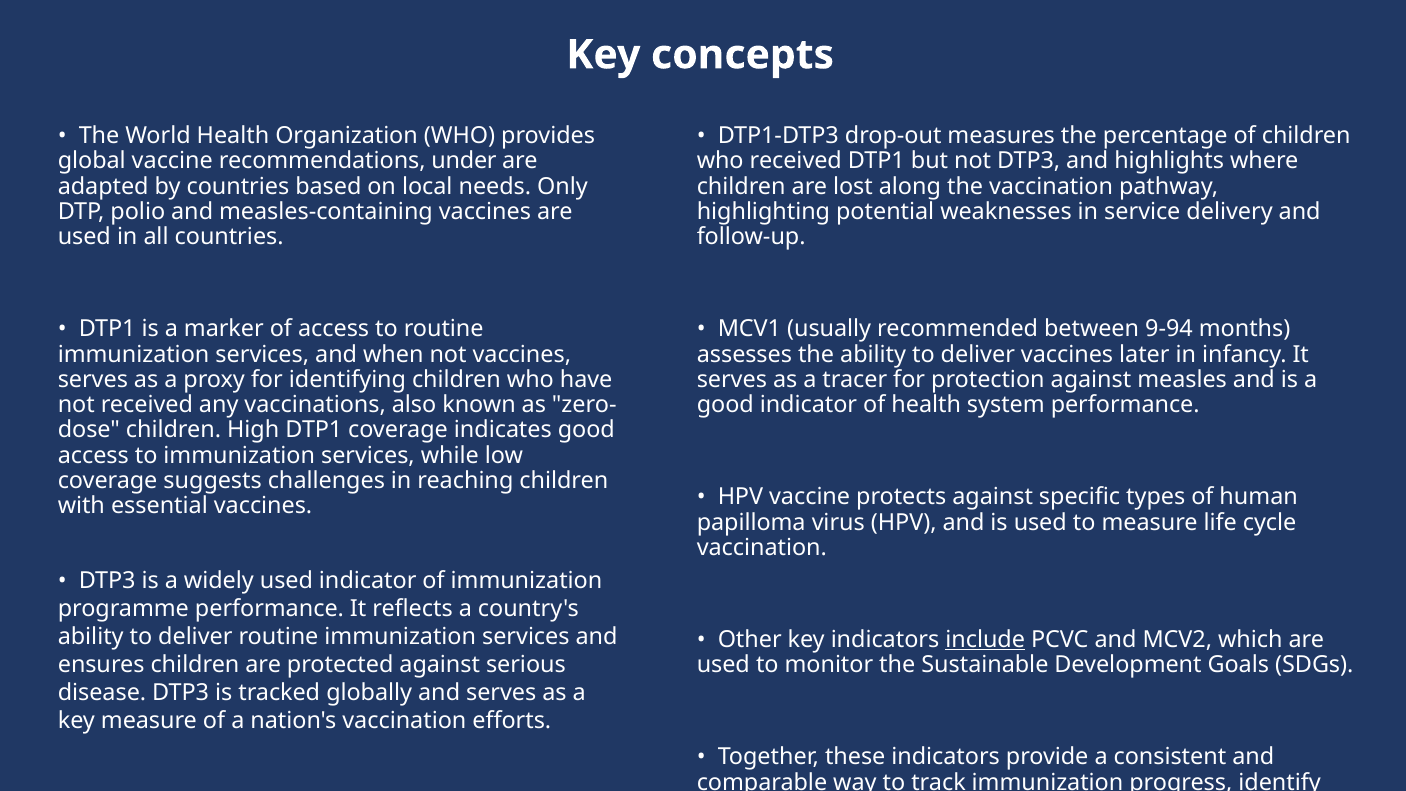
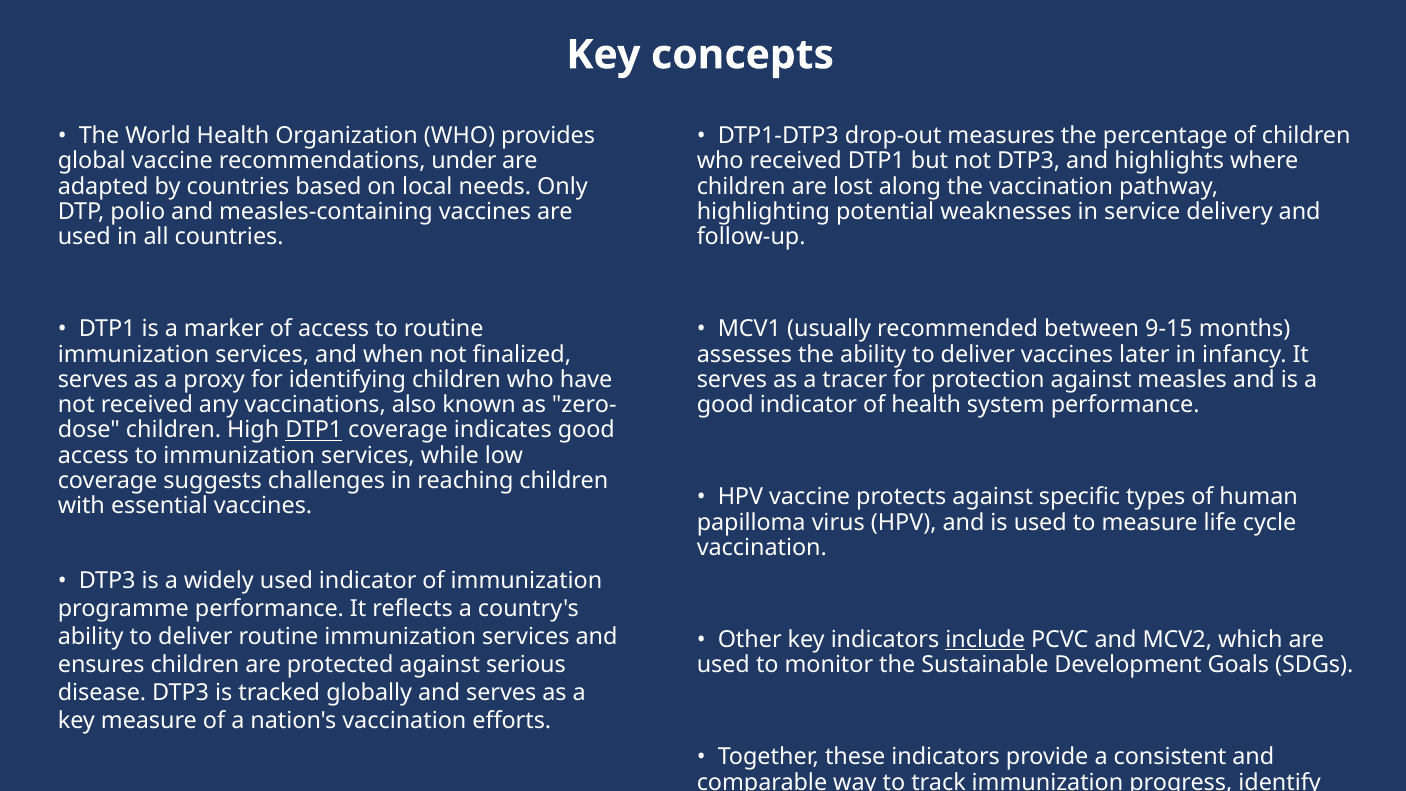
9-94: 9-94 -> 9-15
not vaccines: vaccines -> finalized
DTP1 at (314, 430) underline: none -> present
